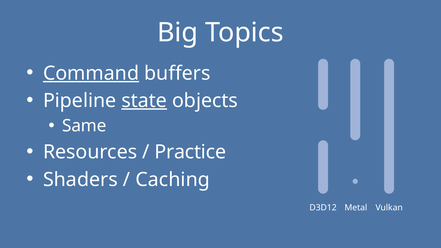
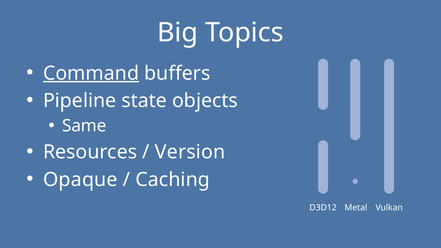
state underline: present -> none
Practice: Practice -> Version
Shaders: Shaders -> Opaque
